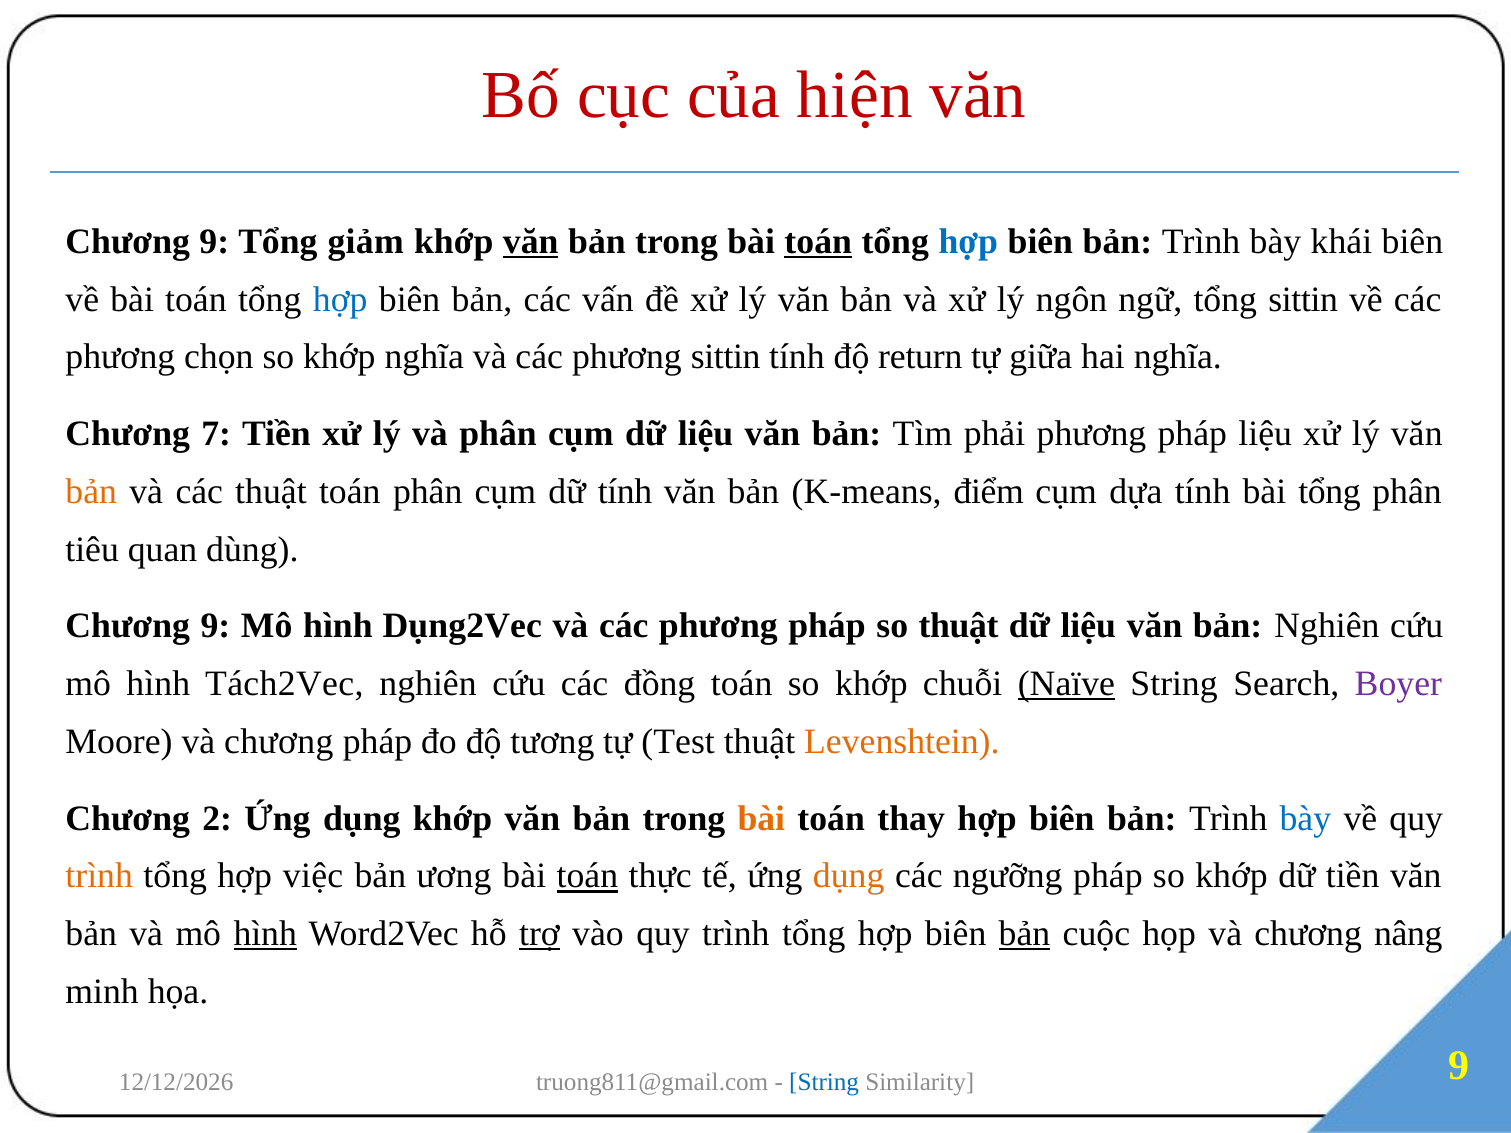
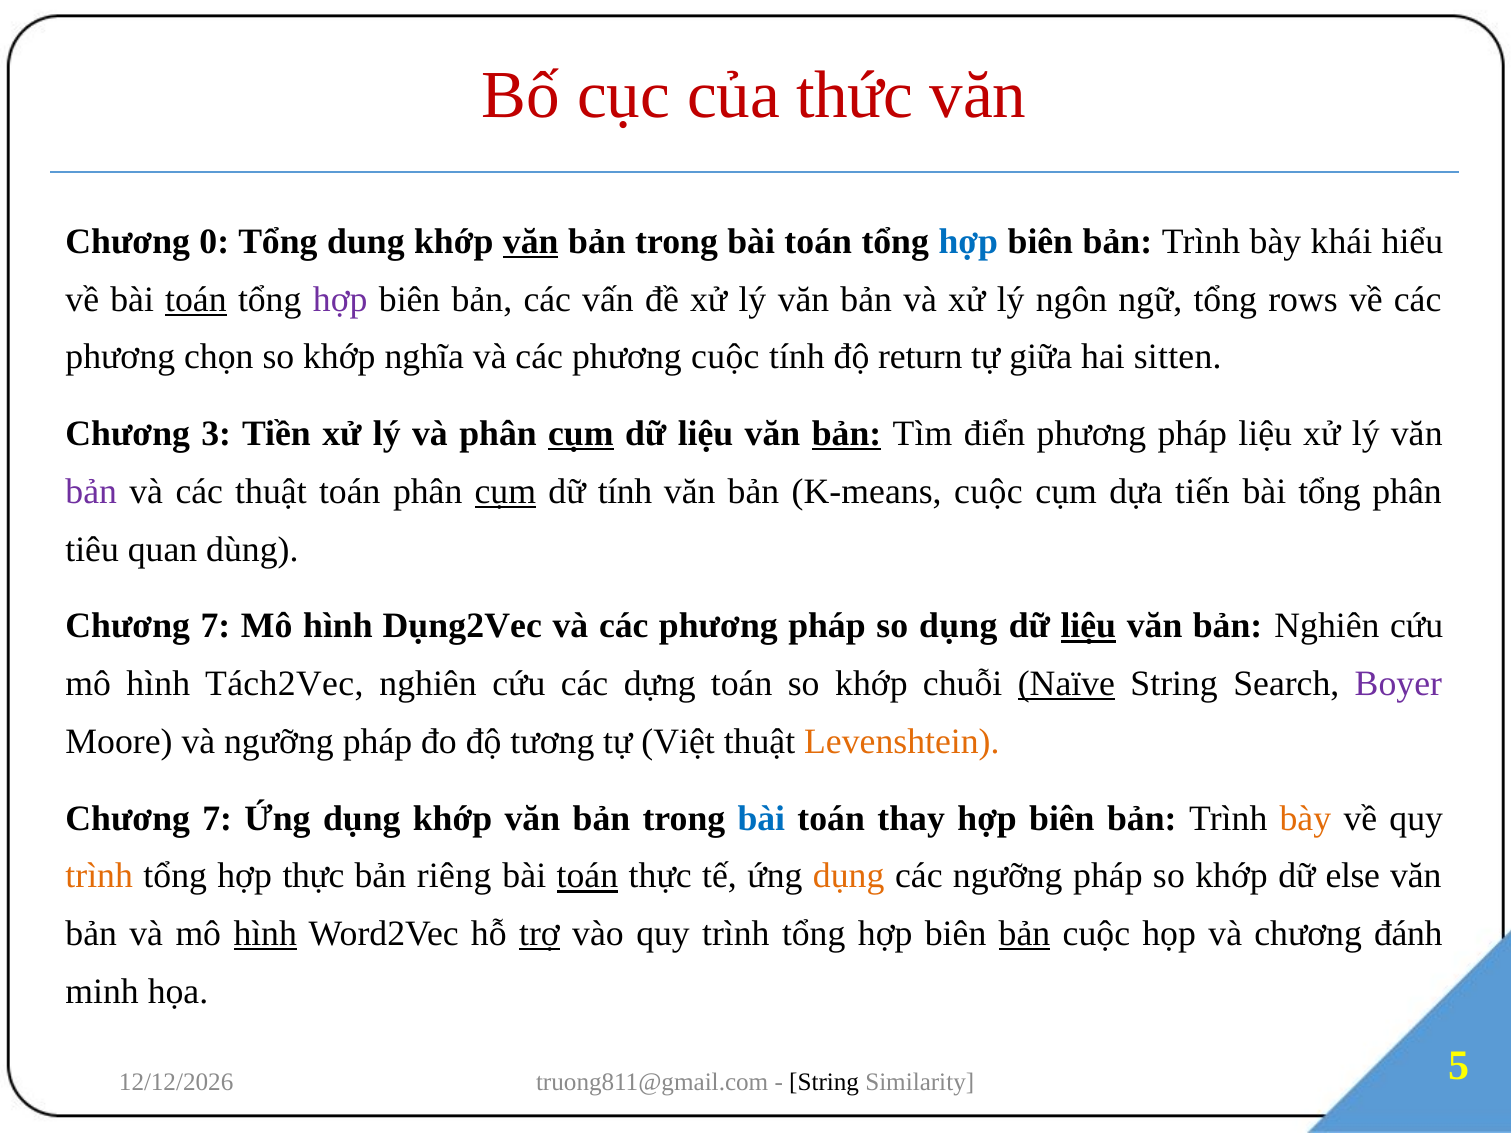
hiện: hiện -> thức
9 at (214, 242): 9 -> 0
giảm: giảm -> dung
toán at (818, 242) underline: present -> none
khái biên: biên -> hiểu
toán at (196, 299) underline: none -> present
hợp at (340, 299) colour: blue -> purple
tổng sittin: sittin -> rows
phương sittin: sittin -> cuộc
hai nghĩa: nghĩa -> sitten
7: 7 -> 3
cụm at (581, 434) underline: none -> present
bản at (847, 434) underline: none -> present
phải: phải -> điển
bản at (91, 492) colour: orange -> purple
cụm at (505, 492) underline: none -> present
K-means điểm: điểm -> cuộc
dựa tính: tính -> tiến
9 at (215, 626): 9 -> 7
so thuật: thuật -> dụng
liệu at (1088, 626) underline: none -> present
đồng: đồng -> dựng
Moore và chương: chương -> ngưỡng
Test: Test -> Việt
2 at (217, 819): 2 -> 7
bài at (761, 819) colour: orange -> blue
bày at (1305, 819) colour: blue -> orange
hợp việc: việc -> thực
ương: ương -> riêng
dữ tiền: tiền -> else
nâng: nâng -> đánh
String at (824, 1082) colour: blue -> black
Similarity 9: 9 -> 5
